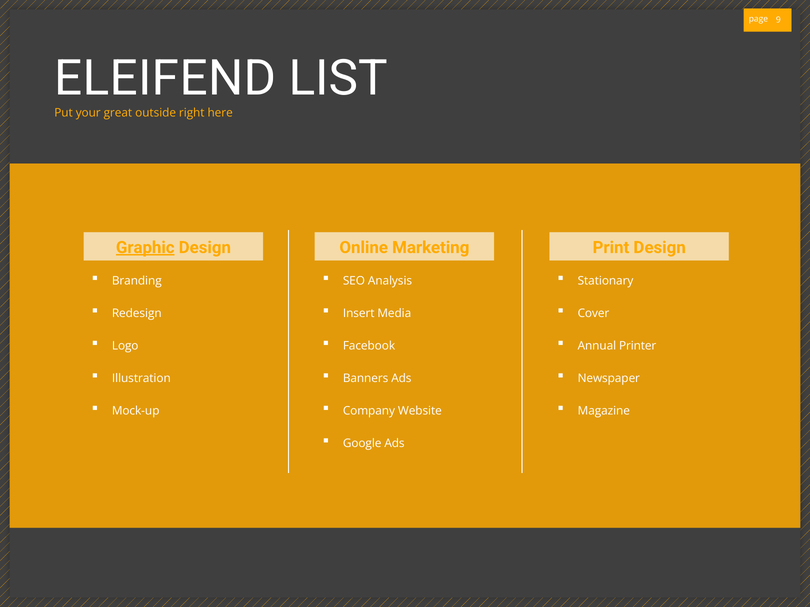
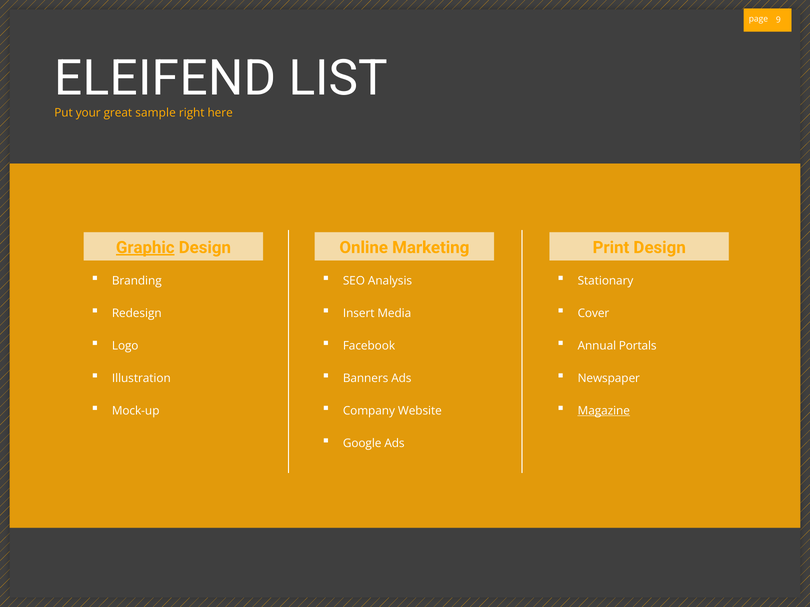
outside: outside -> sample
Printer: Printer -> Portals
Magazine underline: none -> present
